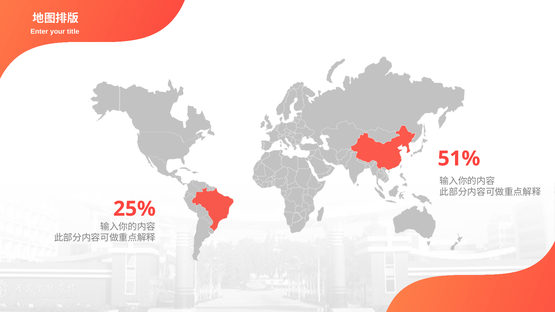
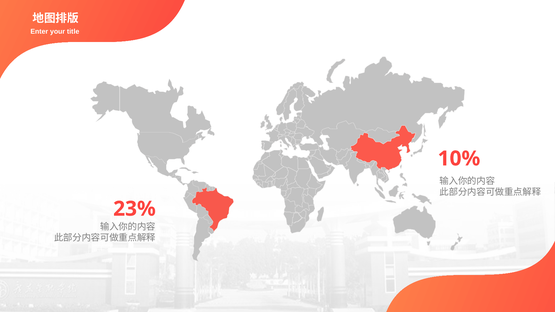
51%: 51% -> 10%
25%: 25% -> 23%
